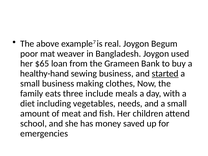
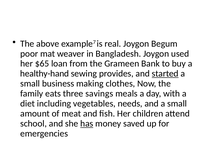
sewing business: business -> provides
include: include -> savings
has underline: none -> present
